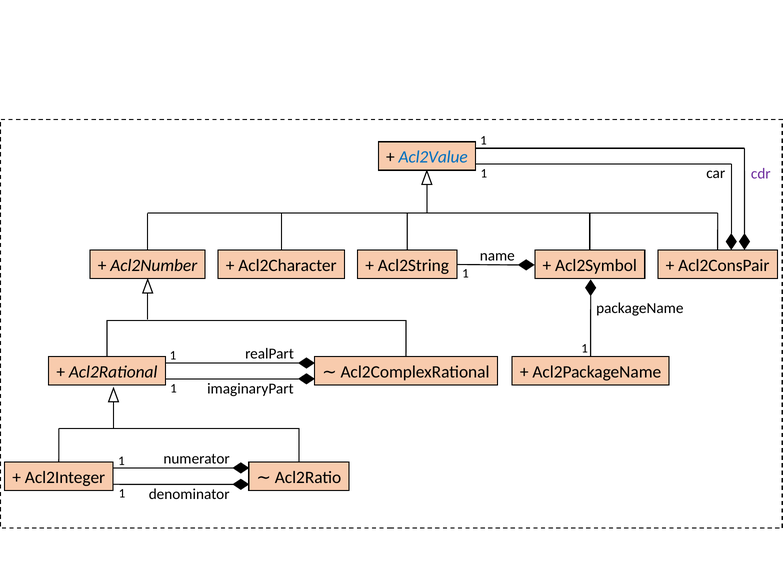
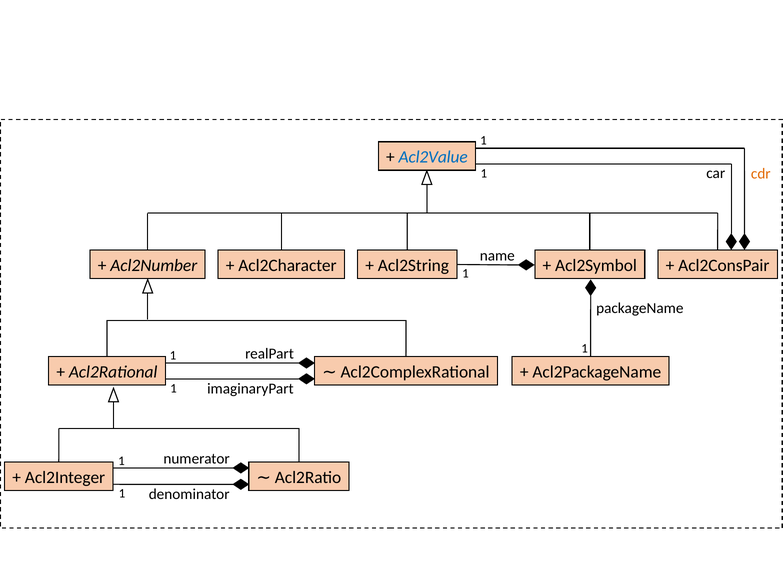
cdr colour: purple -> orange
